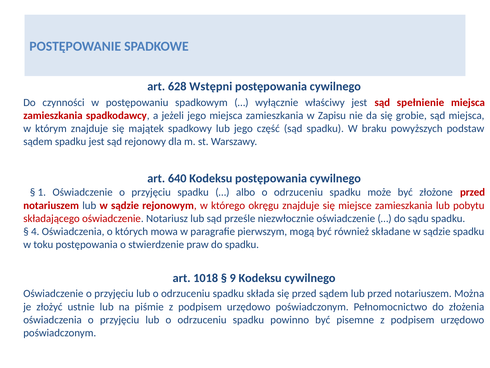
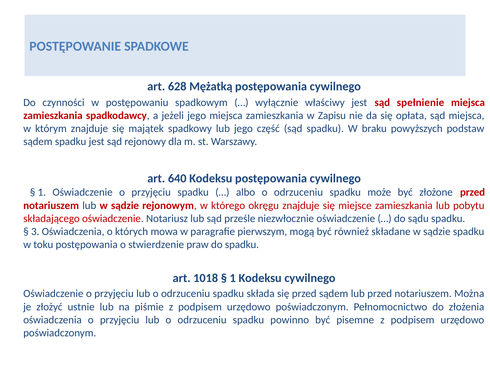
Wstępni: Wstępni -> Mężatką
grobie: grobie -> opłata
4: 4 -> 3
9 at (233, 278): 9 -> 1
